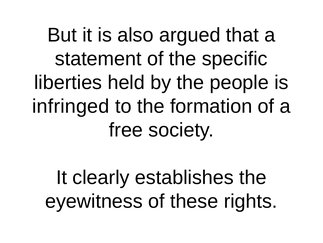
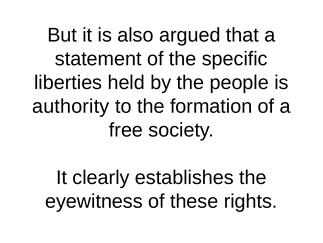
infringed: infringed -> authority
